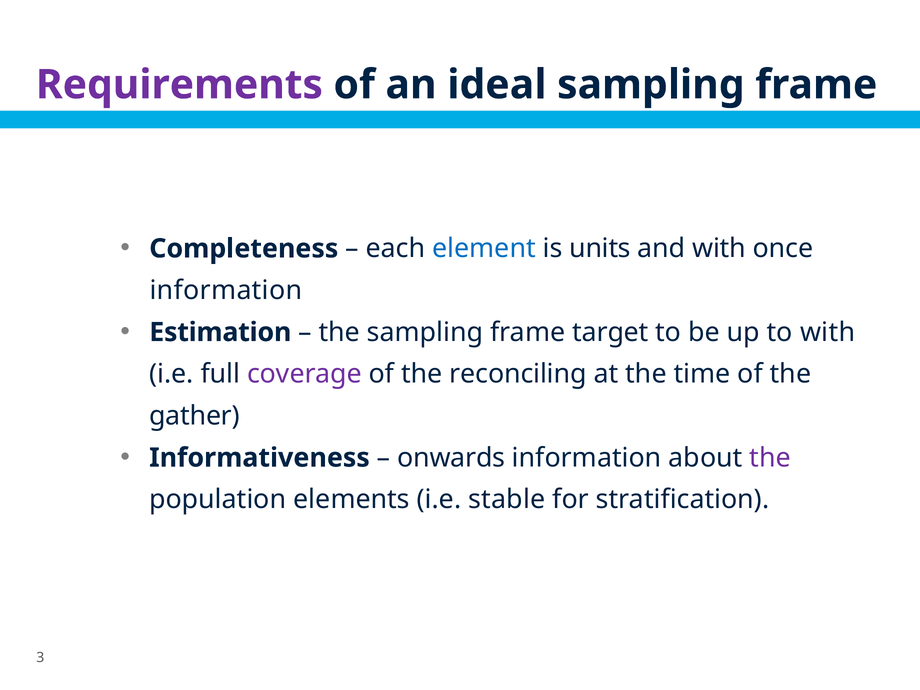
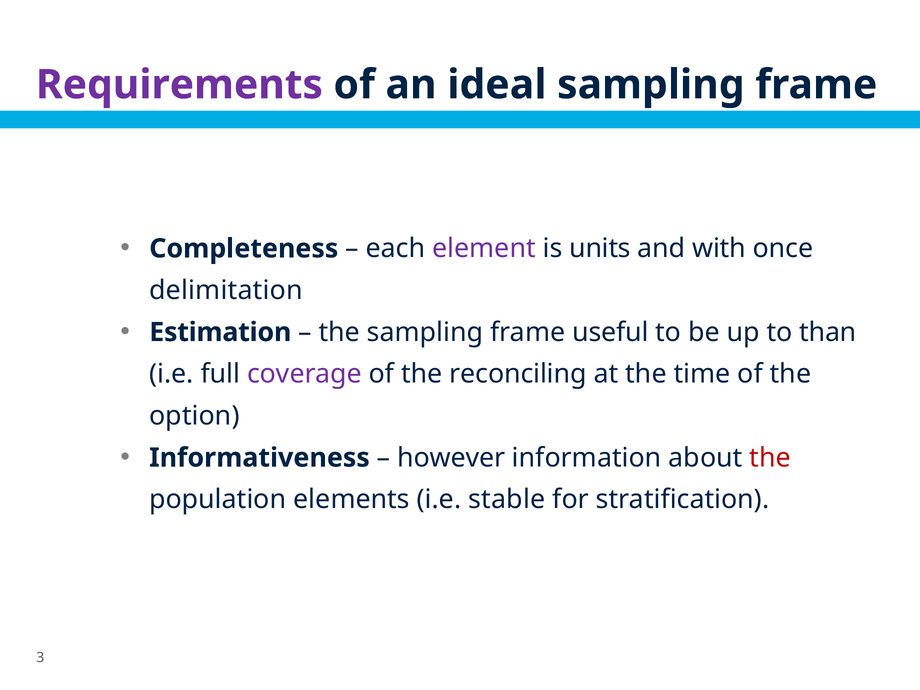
element colour: blue -> purple
information at (226, 290): information -> delimitation
target: target -> useful
to with: with -> than
gather: gather -> option
onwards: onwards -> however
the at (770, 458) colour: purple -> red
